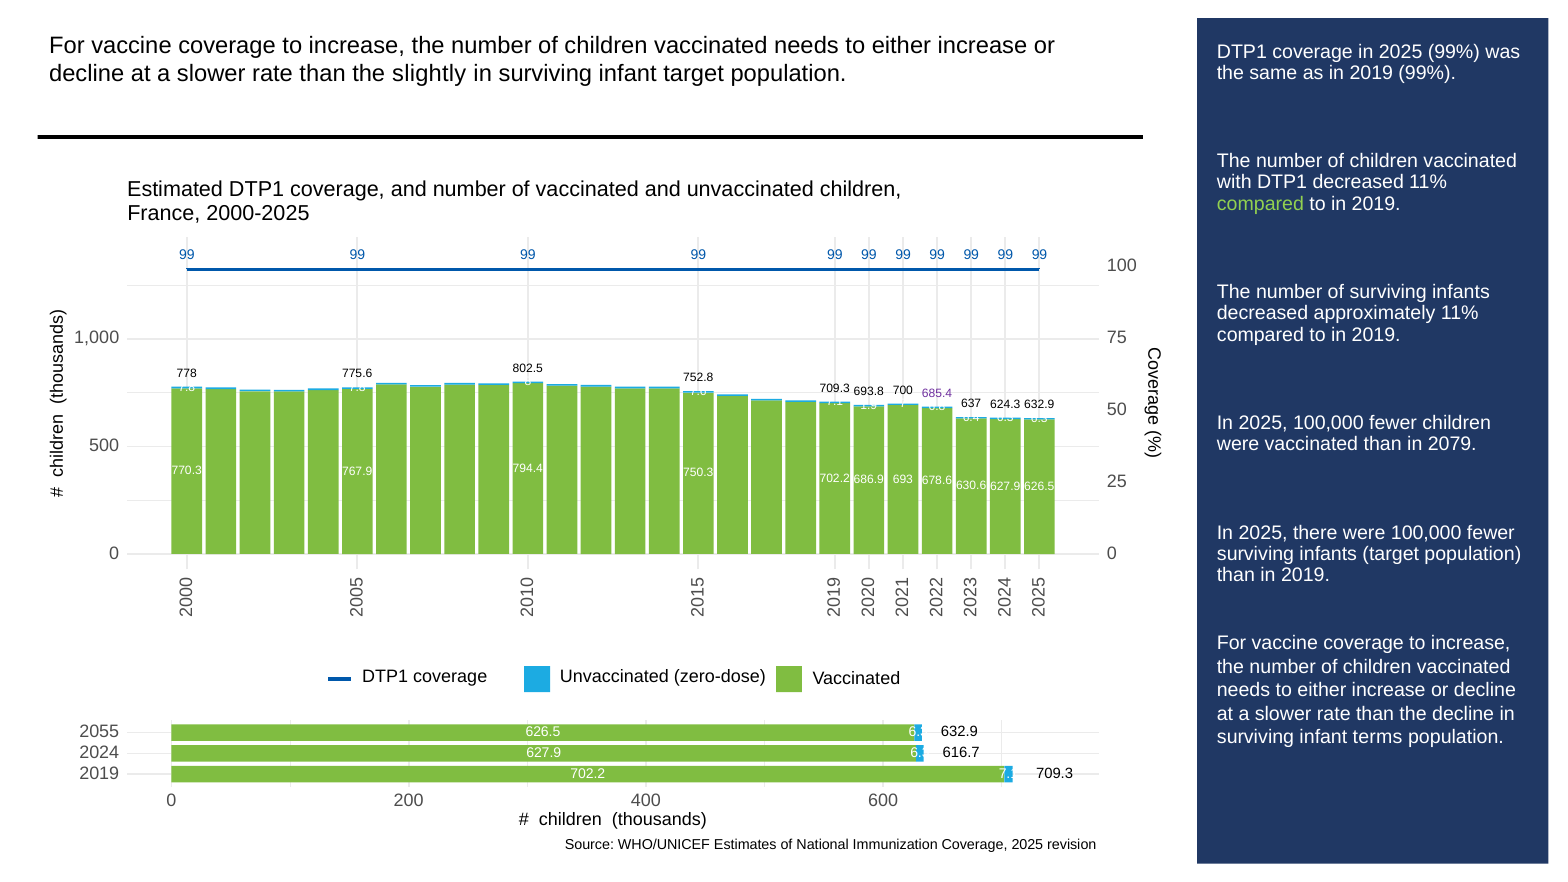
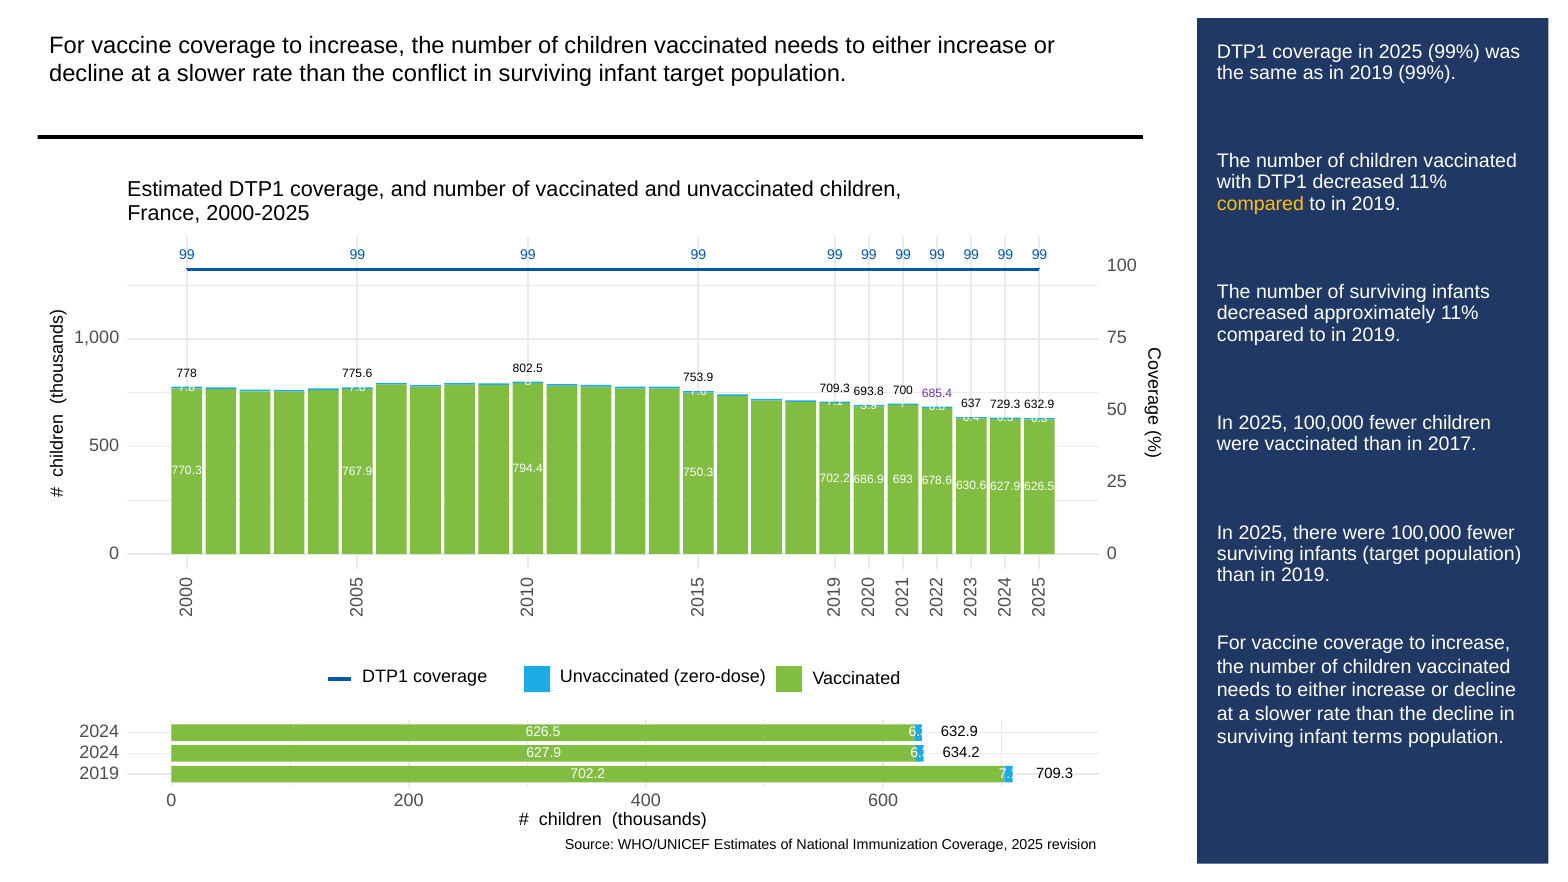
slightly: slightly -> conflict
compared at (1260, 204) colour: light green -> yellow
752.8: 752.8 -> 753.9
624.3: 624.3 -> 729.3
1.9: 1.9 -> 3.9
2079: 2079 -> 2017
2055 at (99, 732): 2055 -> 2024
616.7: 616.7 -> 634.2
